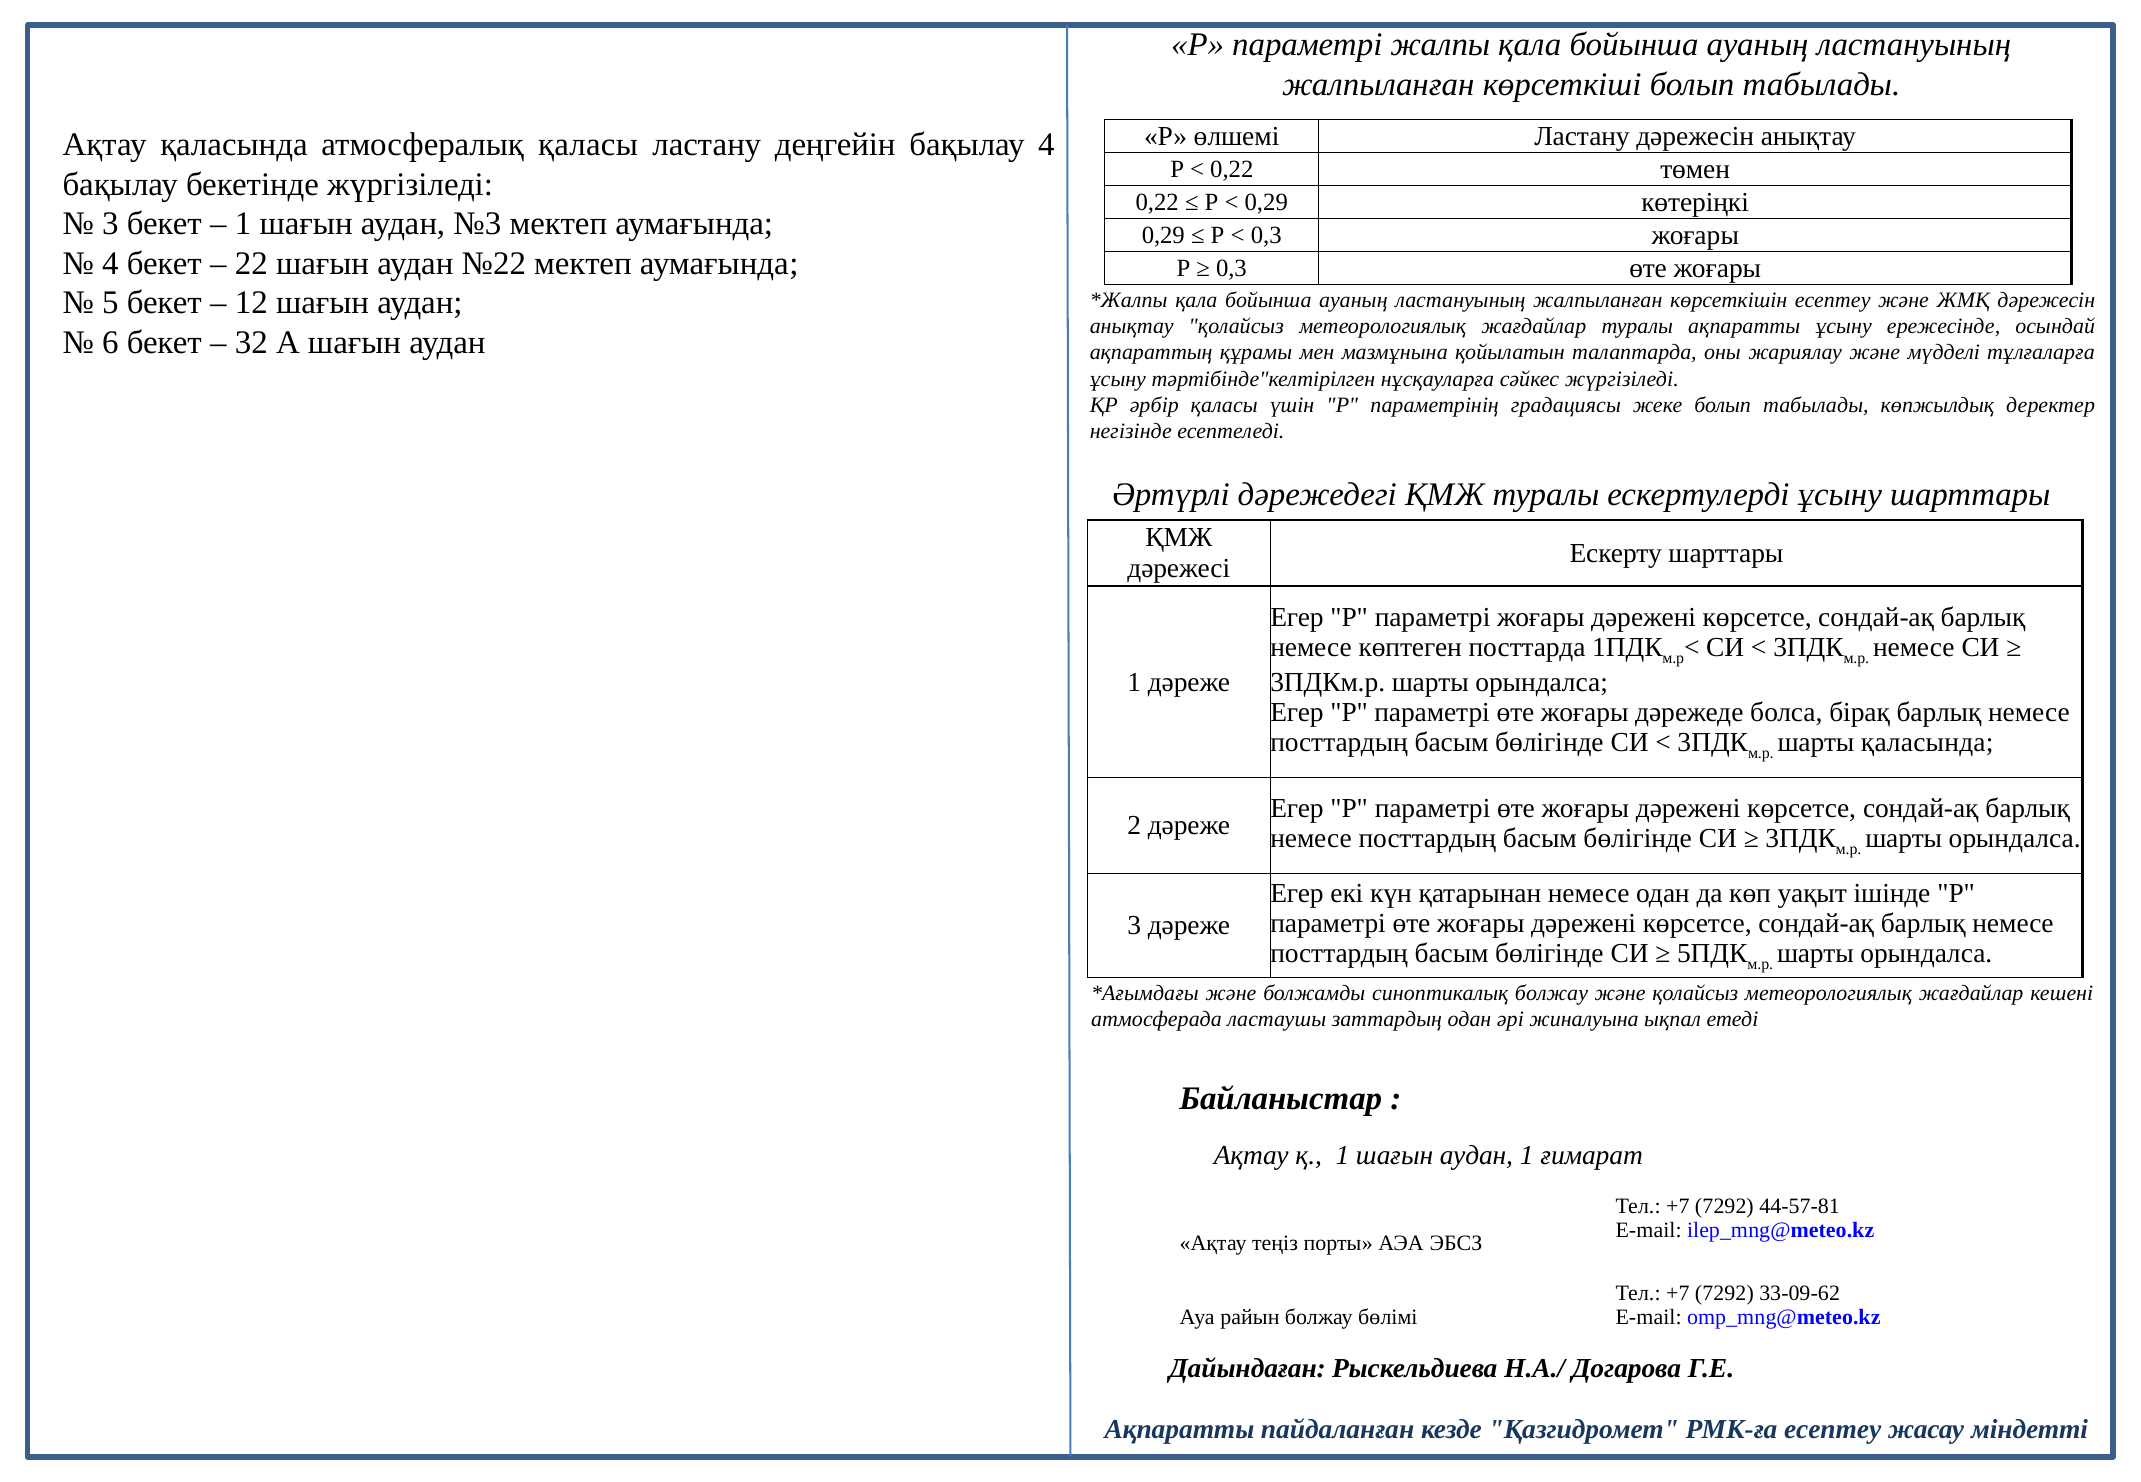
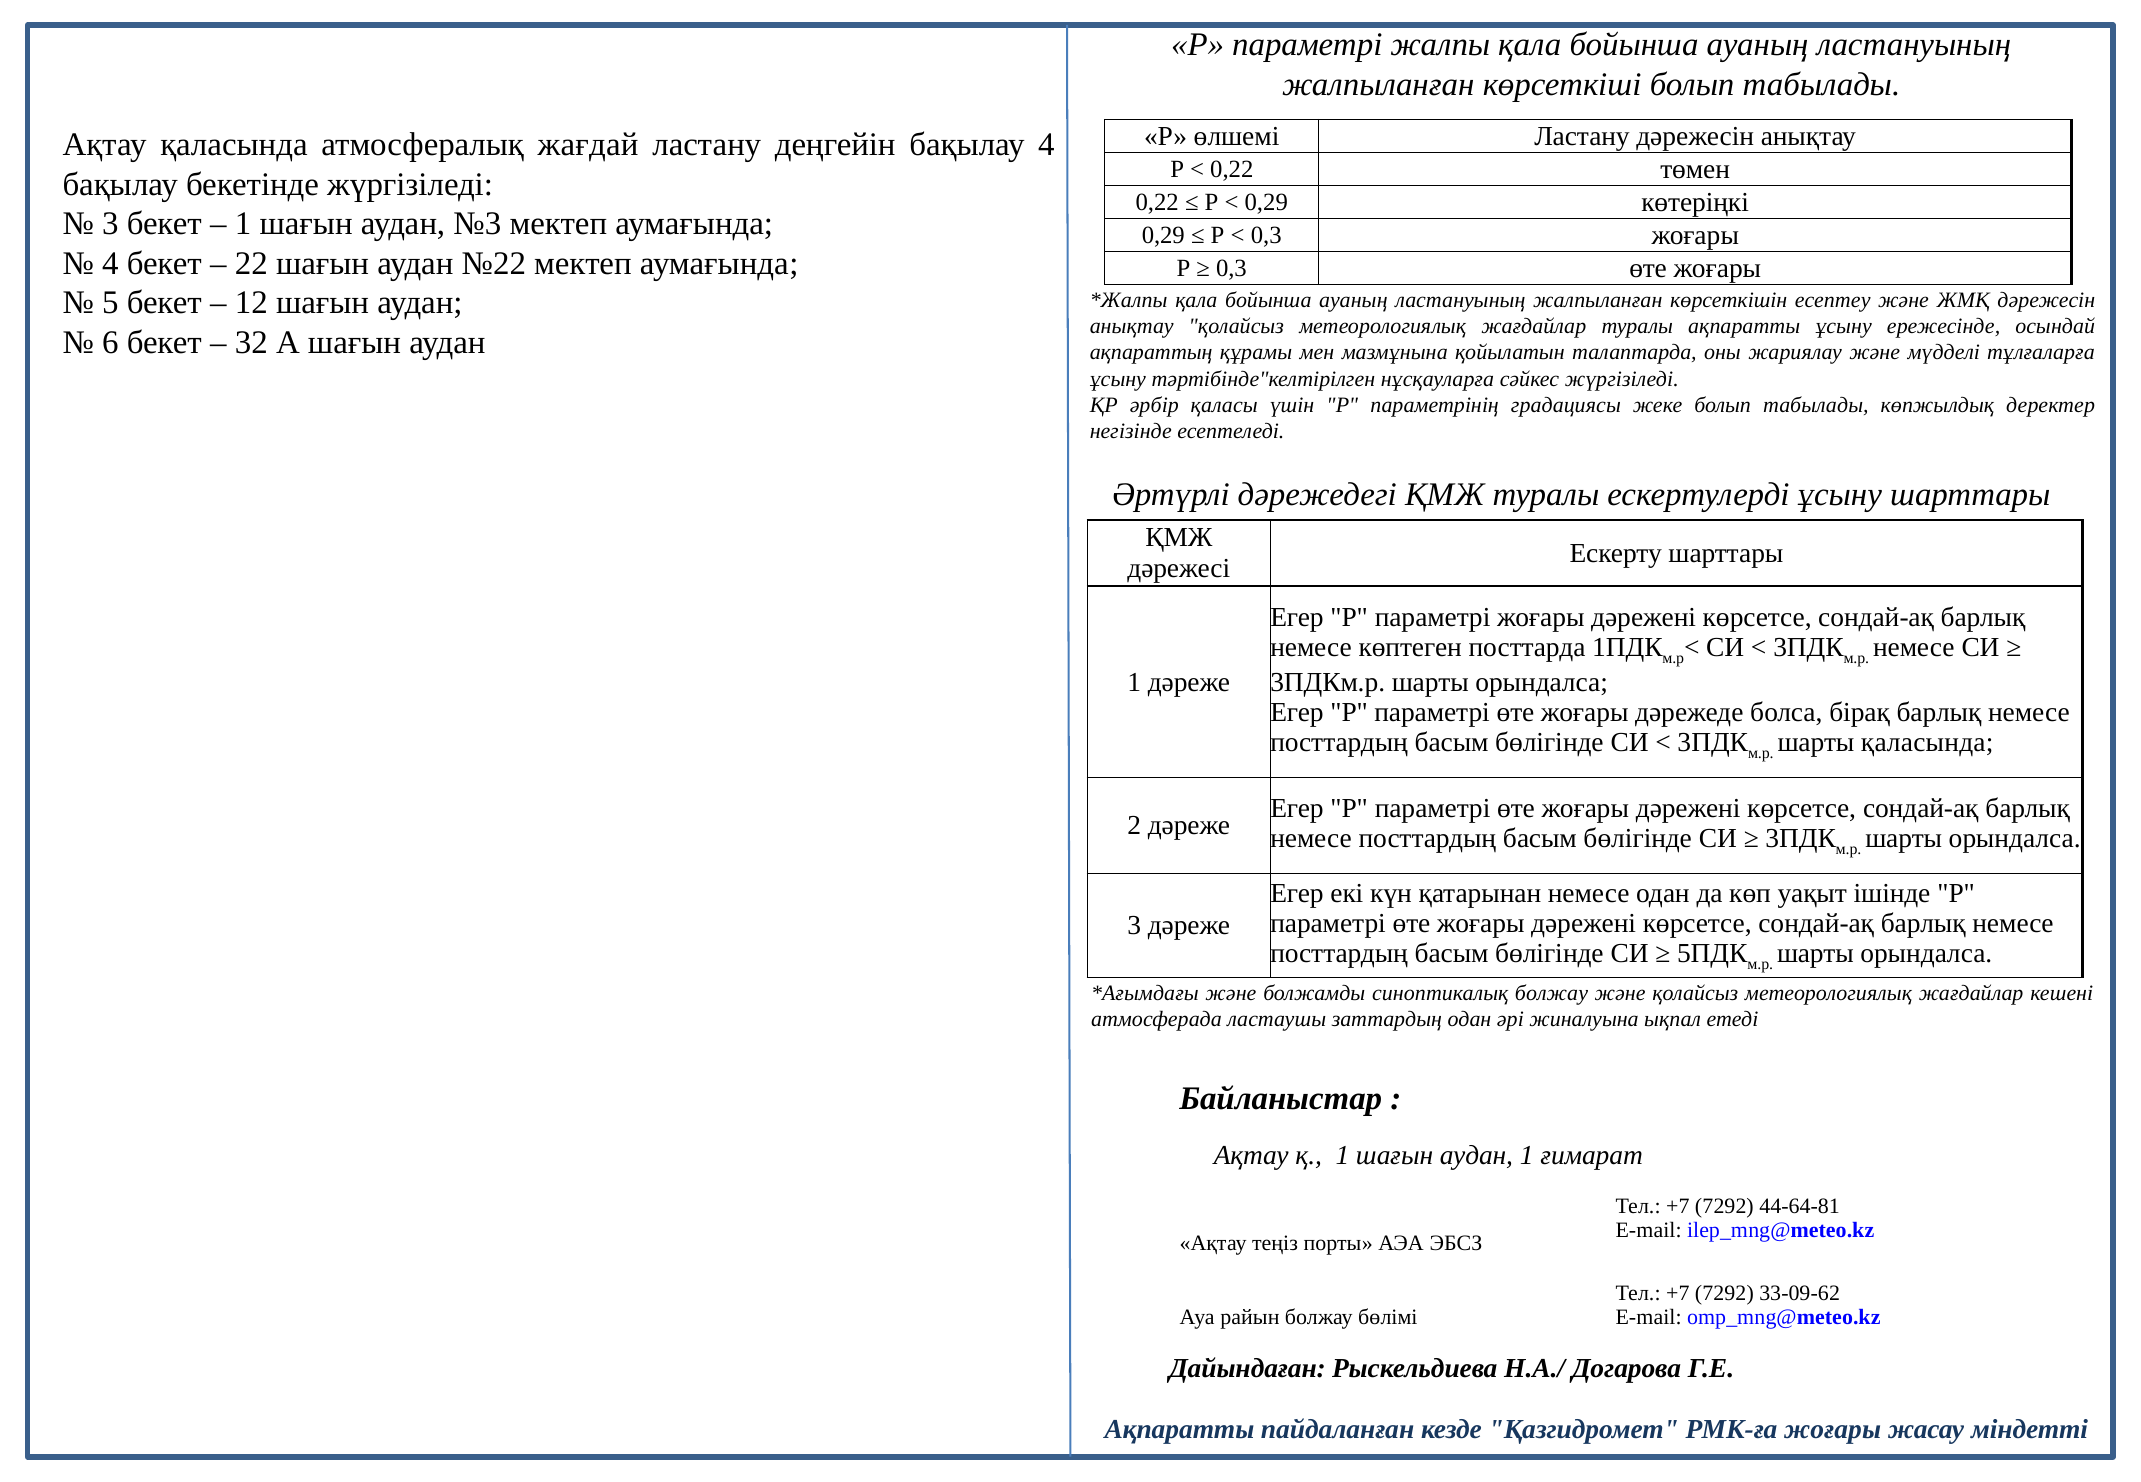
атмосфералық қаласы: қаласы -> жағдай
44-57-81: 44-57-81 -> 44-64-81
РМК-ға есептеу: есептеу -> жоғары
